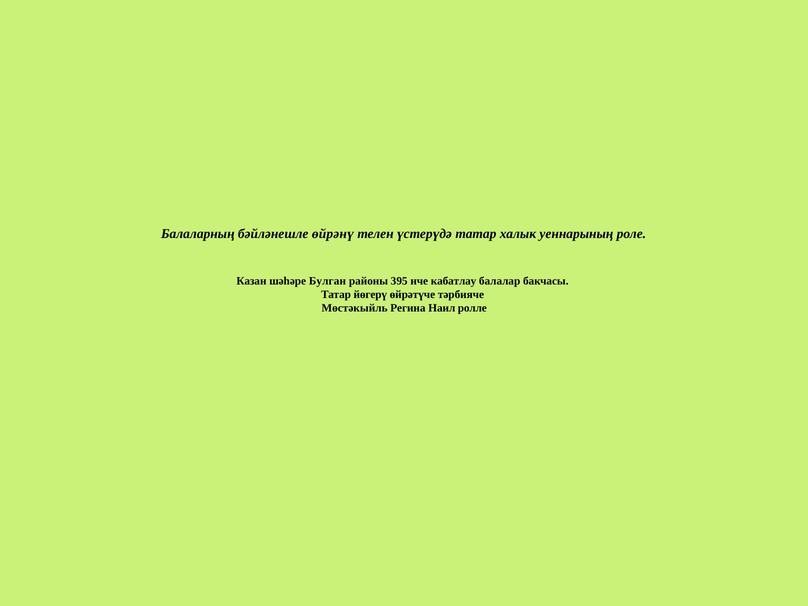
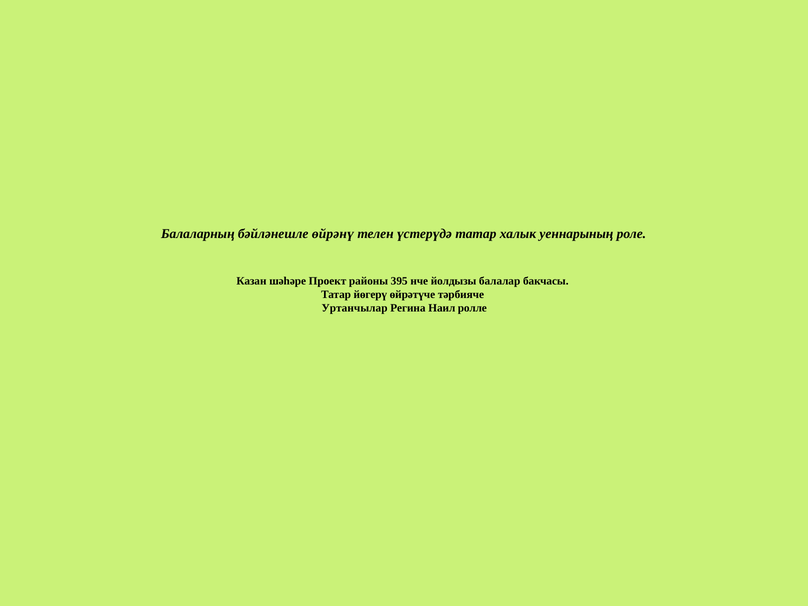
Булган: Булган -> Проект
кабатлау: кабатлау -> йолдызы
Мөстәкыйль: Мөстәкыйль -> Уртанчылар
